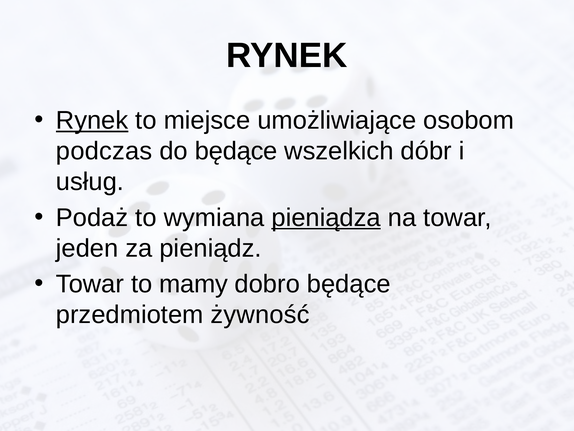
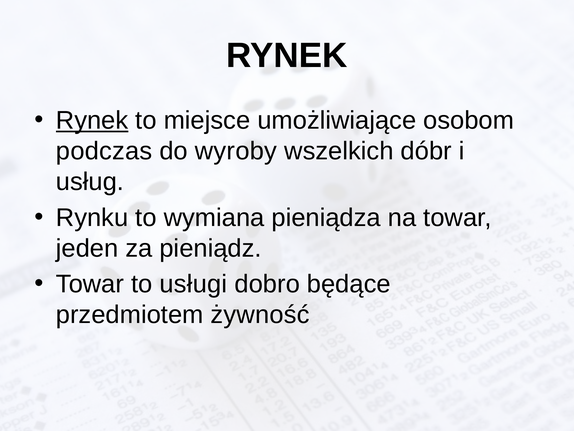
do będące: będące -> wyroby
Podaż: Podaż -> Rynku
pieniądza underline: present -> none
mamy: mamy -> usługi
